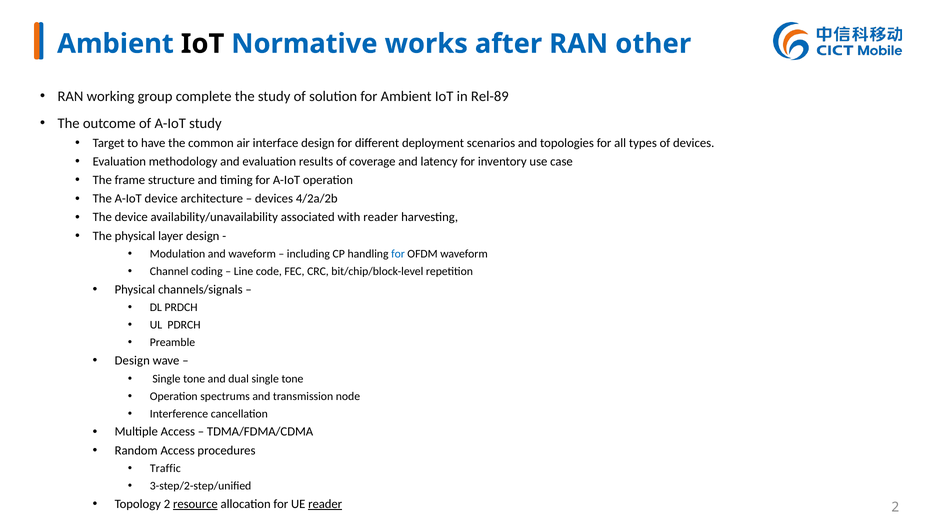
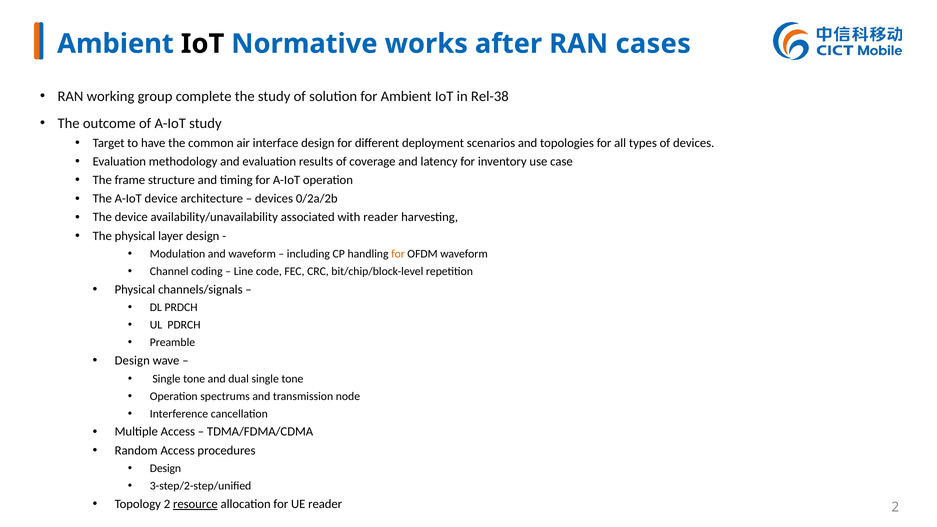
other: other -> cases
Rel-89: Rel-89 -> Rel-38
4/2a/2b: 4/2a/2b -> 0/2a/2b
for at (398, 254) colour: blue -> orange
Traffic at (165, 468): Traffic -> Design
reader at (325, 504) underline: present -> none
